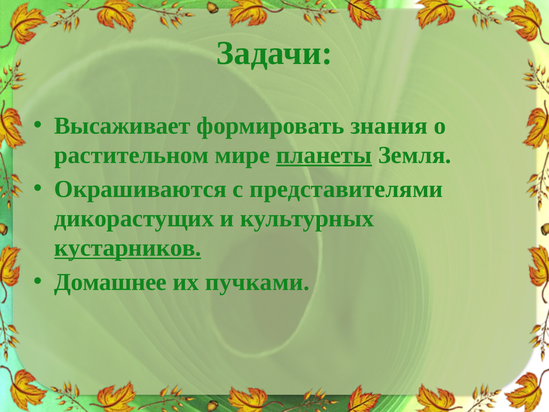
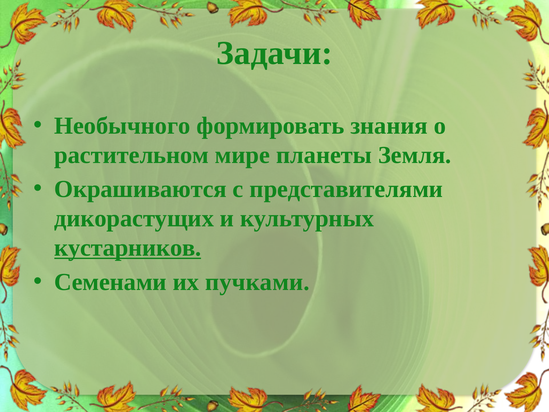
Высаживает: Высаживает -> Необычного
планеты underline: present -> none
Домашнее: Домашнее -> Семенами
